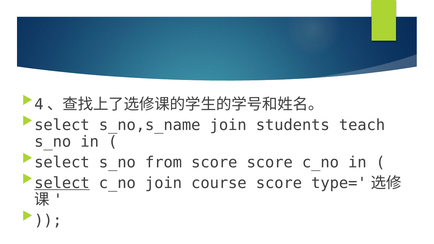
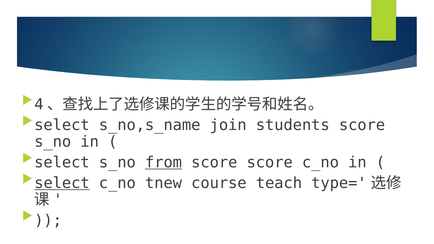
students teach: teach -> score
from underline: none -> present
c_no join: join -> tnew
course score: score -> teach
